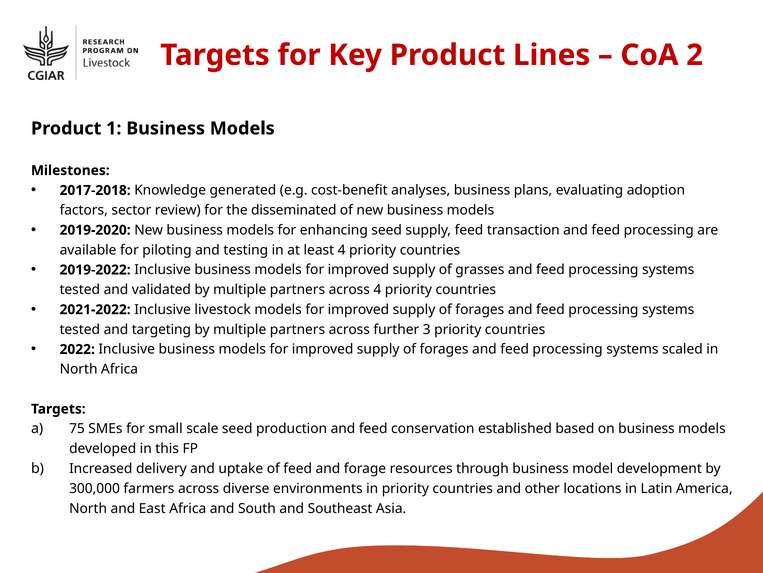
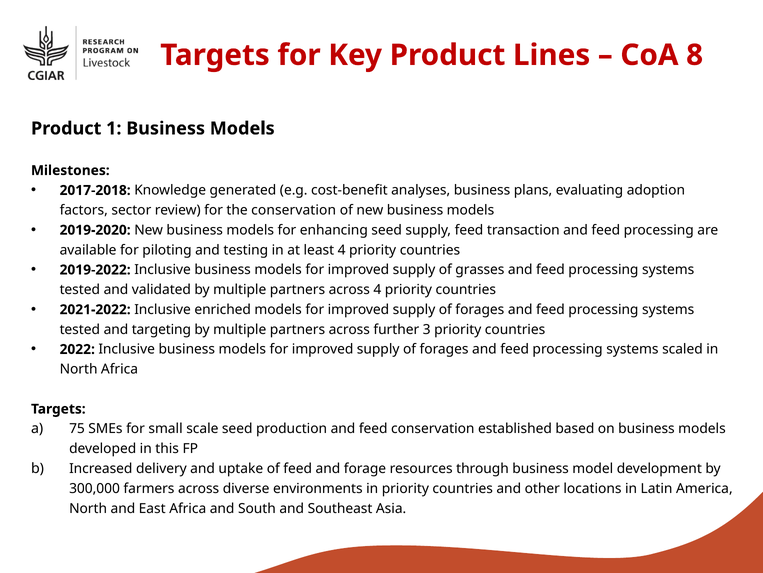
2: 2 -> 8
the disseminated: disseminated -> conservation
livestock: livestock -> enriched
